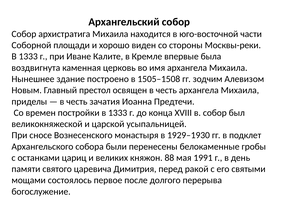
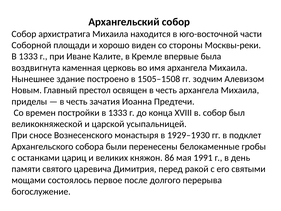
88: 88 -> 86
